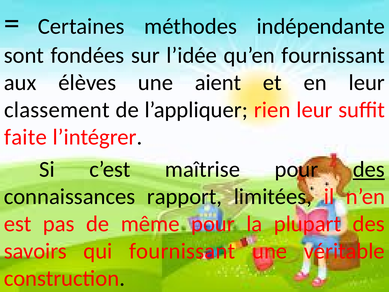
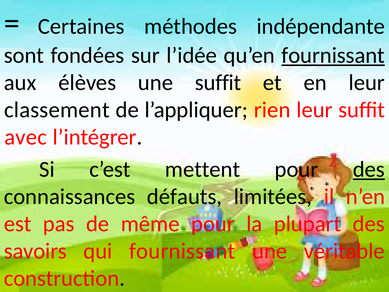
fournissant at (333, 55) underline: none -> present
une aient: aient -> suffit
faite: faite -> avec
maîtrise: maîtrise -> mettent
rapport: rapport -> défauts
